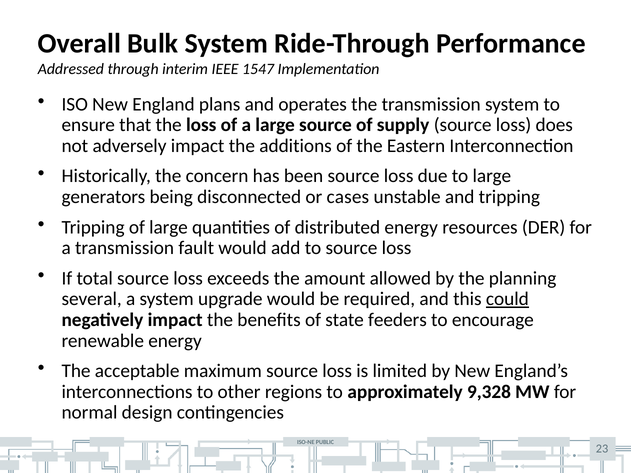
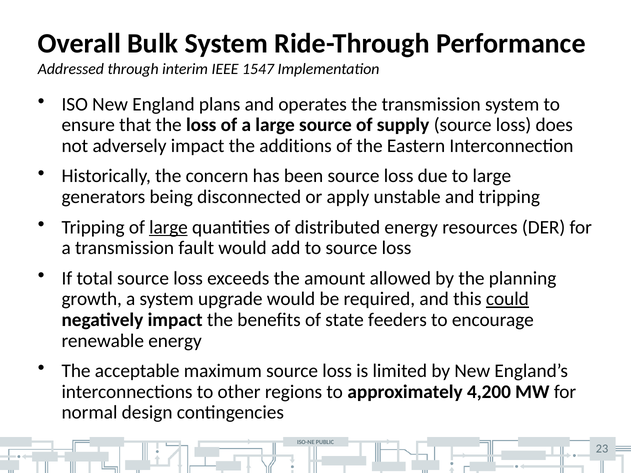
cases: cases -> apply
large at (169, 227) underline: none -> present
several: several -> growth
9,328: 9,328 -> 4,200
